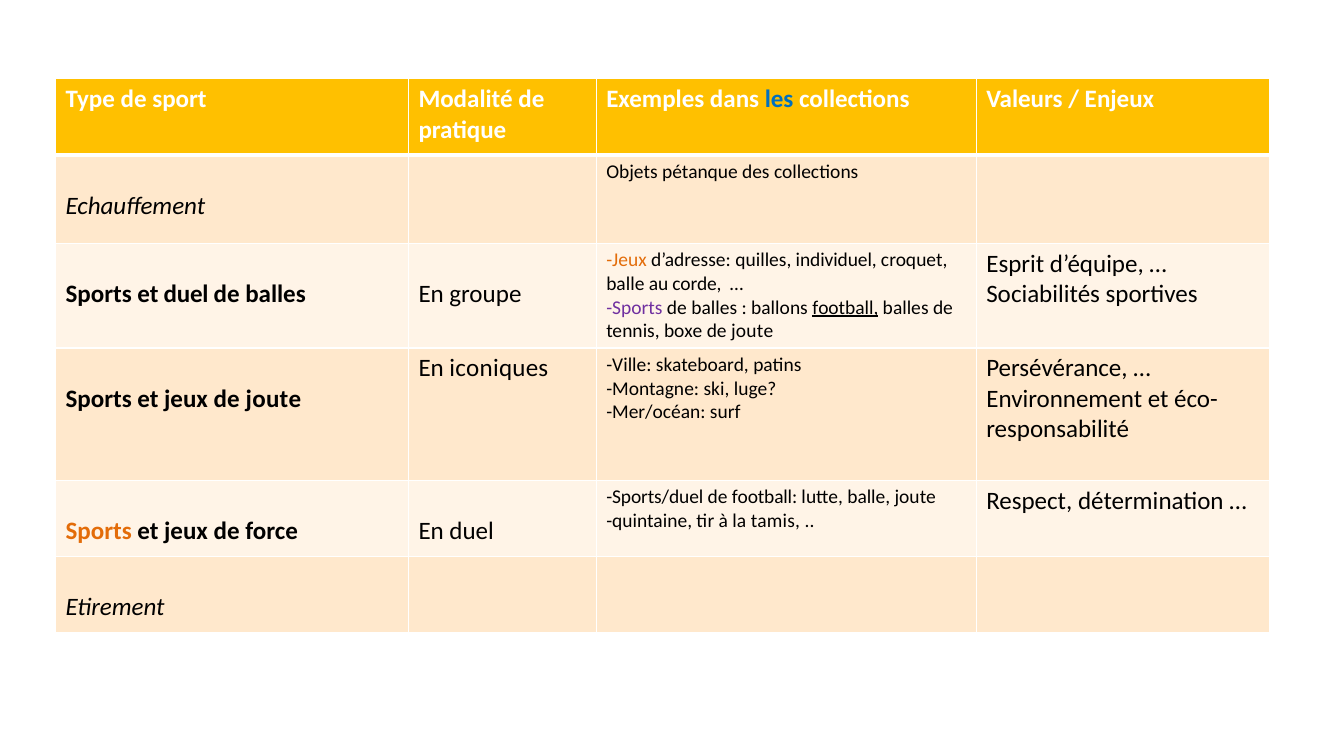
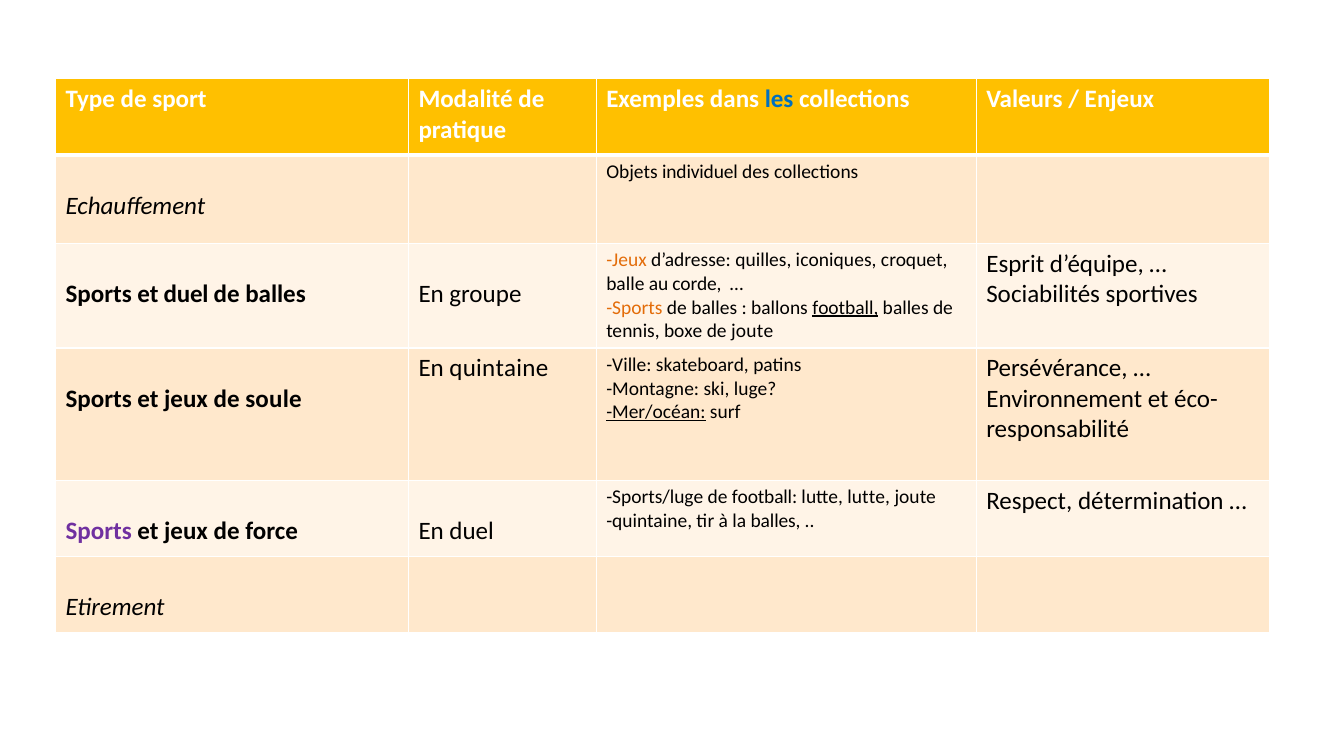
pétanque: pétanque -> individuel
individuel: individuel -> iconiques
Sports at (634, 308) colour: purple -> orange
En iconiques: iconiques -> quintaine
jeux de joute: joute -> soule
Mer/océan underline: none -> present
Sports/duel: Sports/duel -> Sports/luge
lutte balle: balle -> lutte
la tamis: tamis -> balles
Sports at (99, 531) colour: orange -> purple
